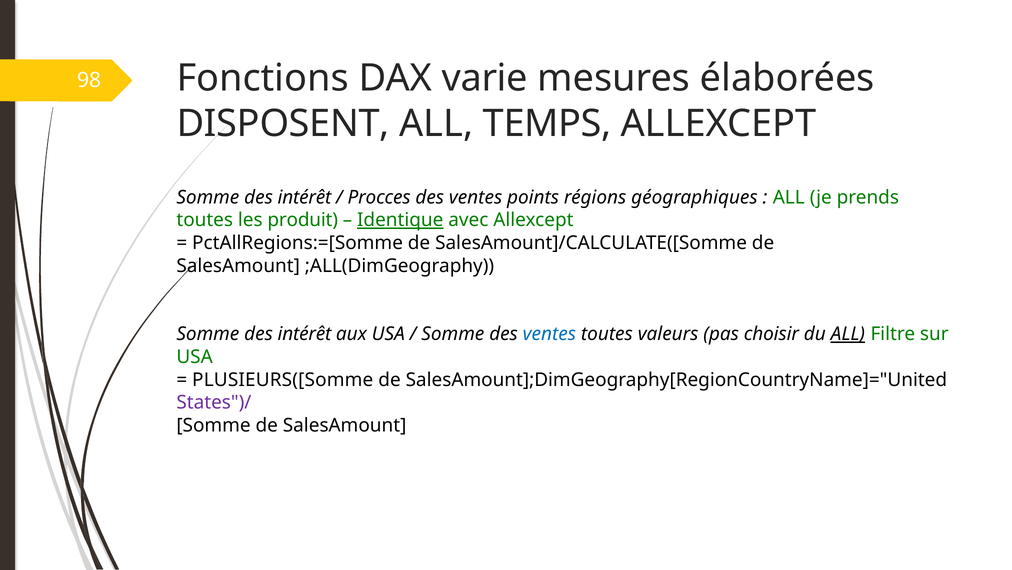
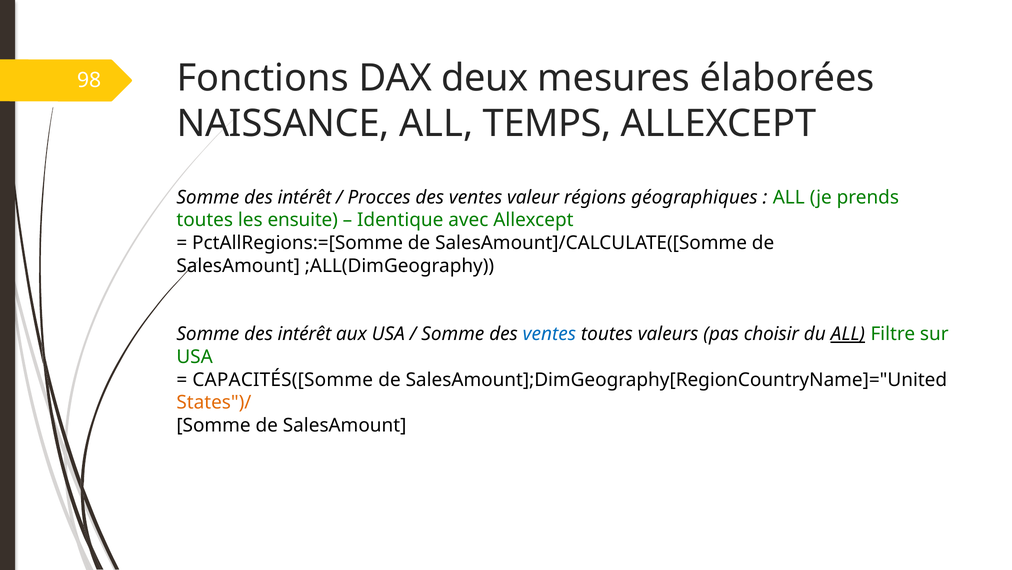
varie: varie -> deux
DISPOSENT: DISPOSENT -> NAISSANCE
points: points -> valeur
produit: produit -> ensuite
Identique underline: present -> none
PLUSIEURS([Somme: PLUSIEURS([Somme -> CAPACITÉS([Somme
States")/ colour: purple -> orange
